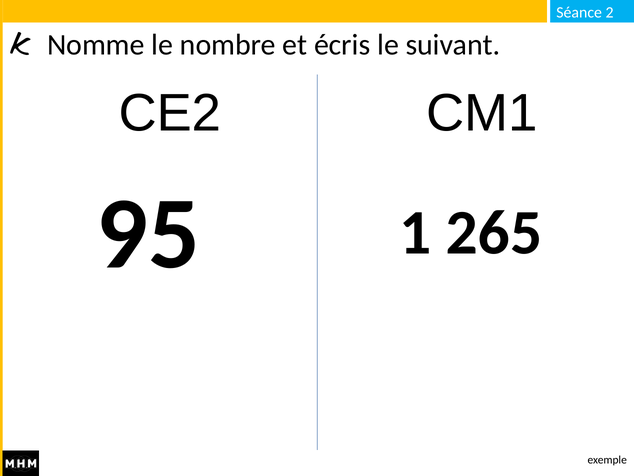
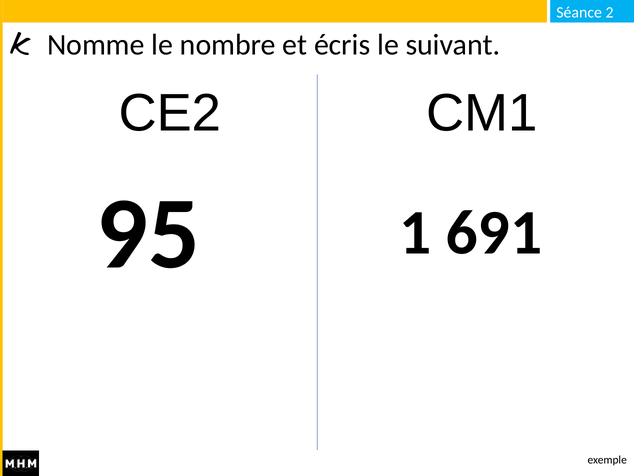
265: 265 -> 691
